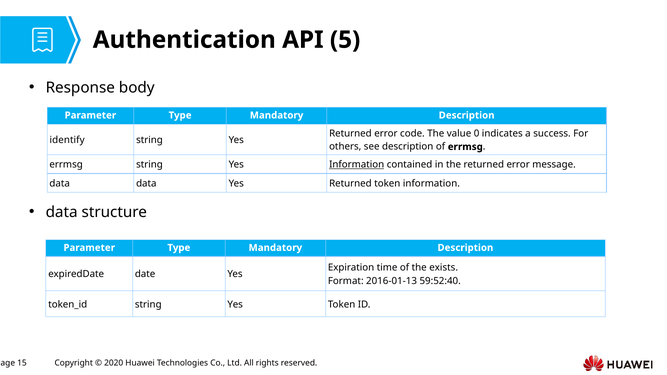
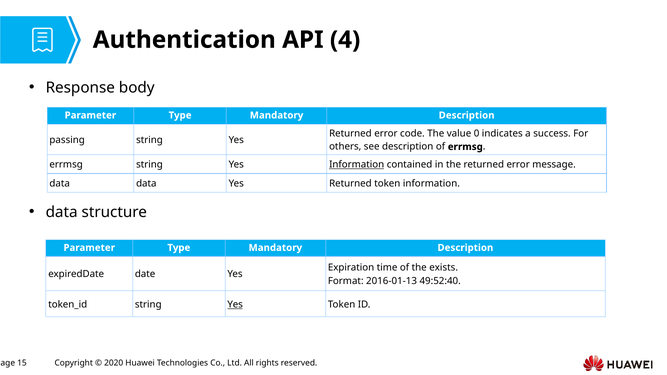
5: 5 -> 4
identify: identify -> passing
59:52:40: 59:52:40 -> 49:52:40
Yes at (235, 305) underline: none -> present
